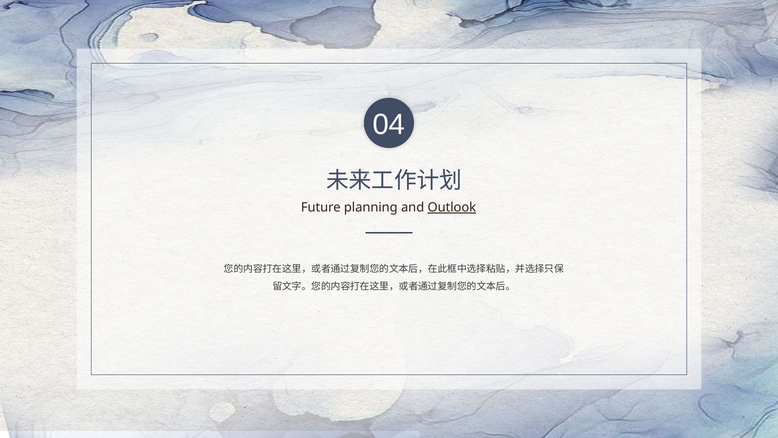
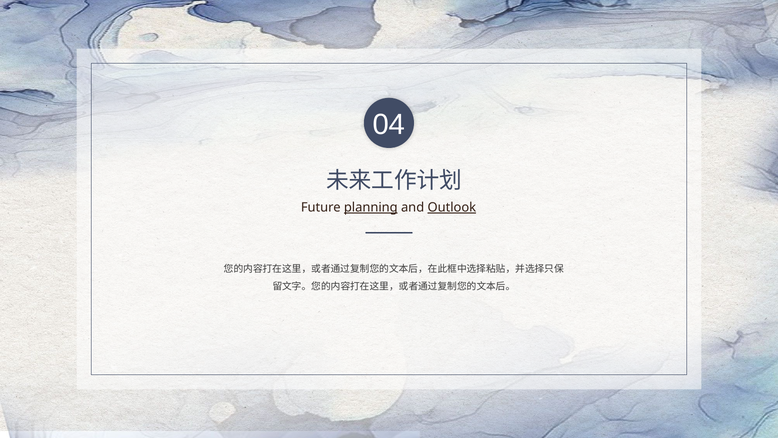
planning underline: none -> present
